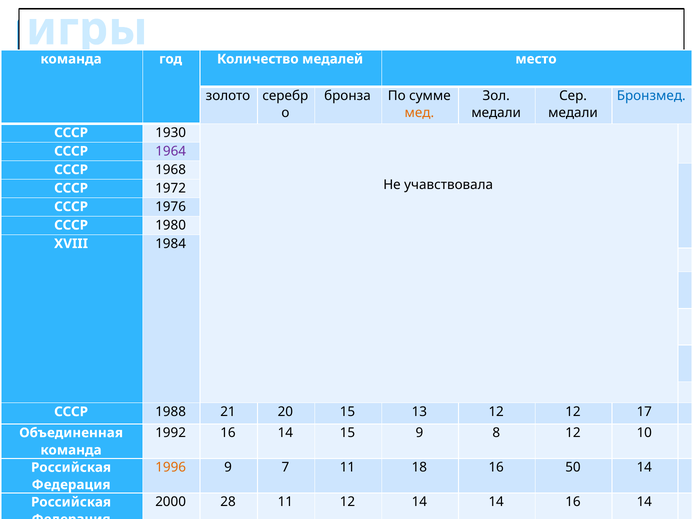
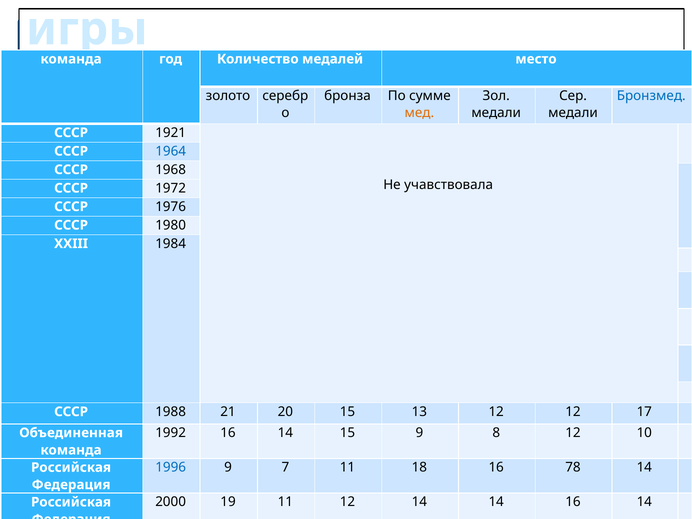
1930: 1930 -> 1921
1964 colour: purple -> blue
XVIII: XVIII -> XXIII
1996 colour: orange -> blue
50: 50 -> 78
2000 28: 28 -> 19
